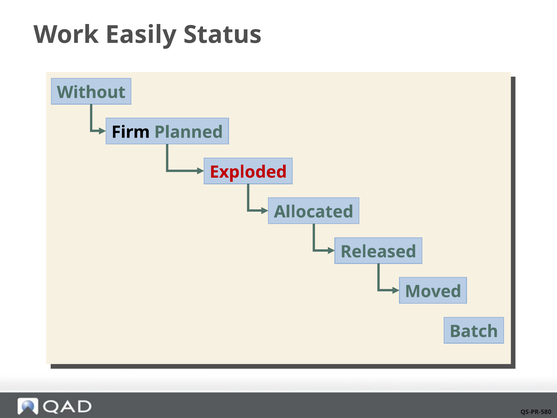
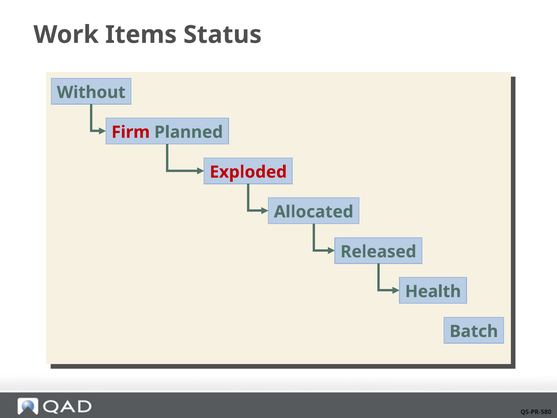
Easily: Easily -> Items
Firm colour: black -> red
Moved: Moved -> Health
